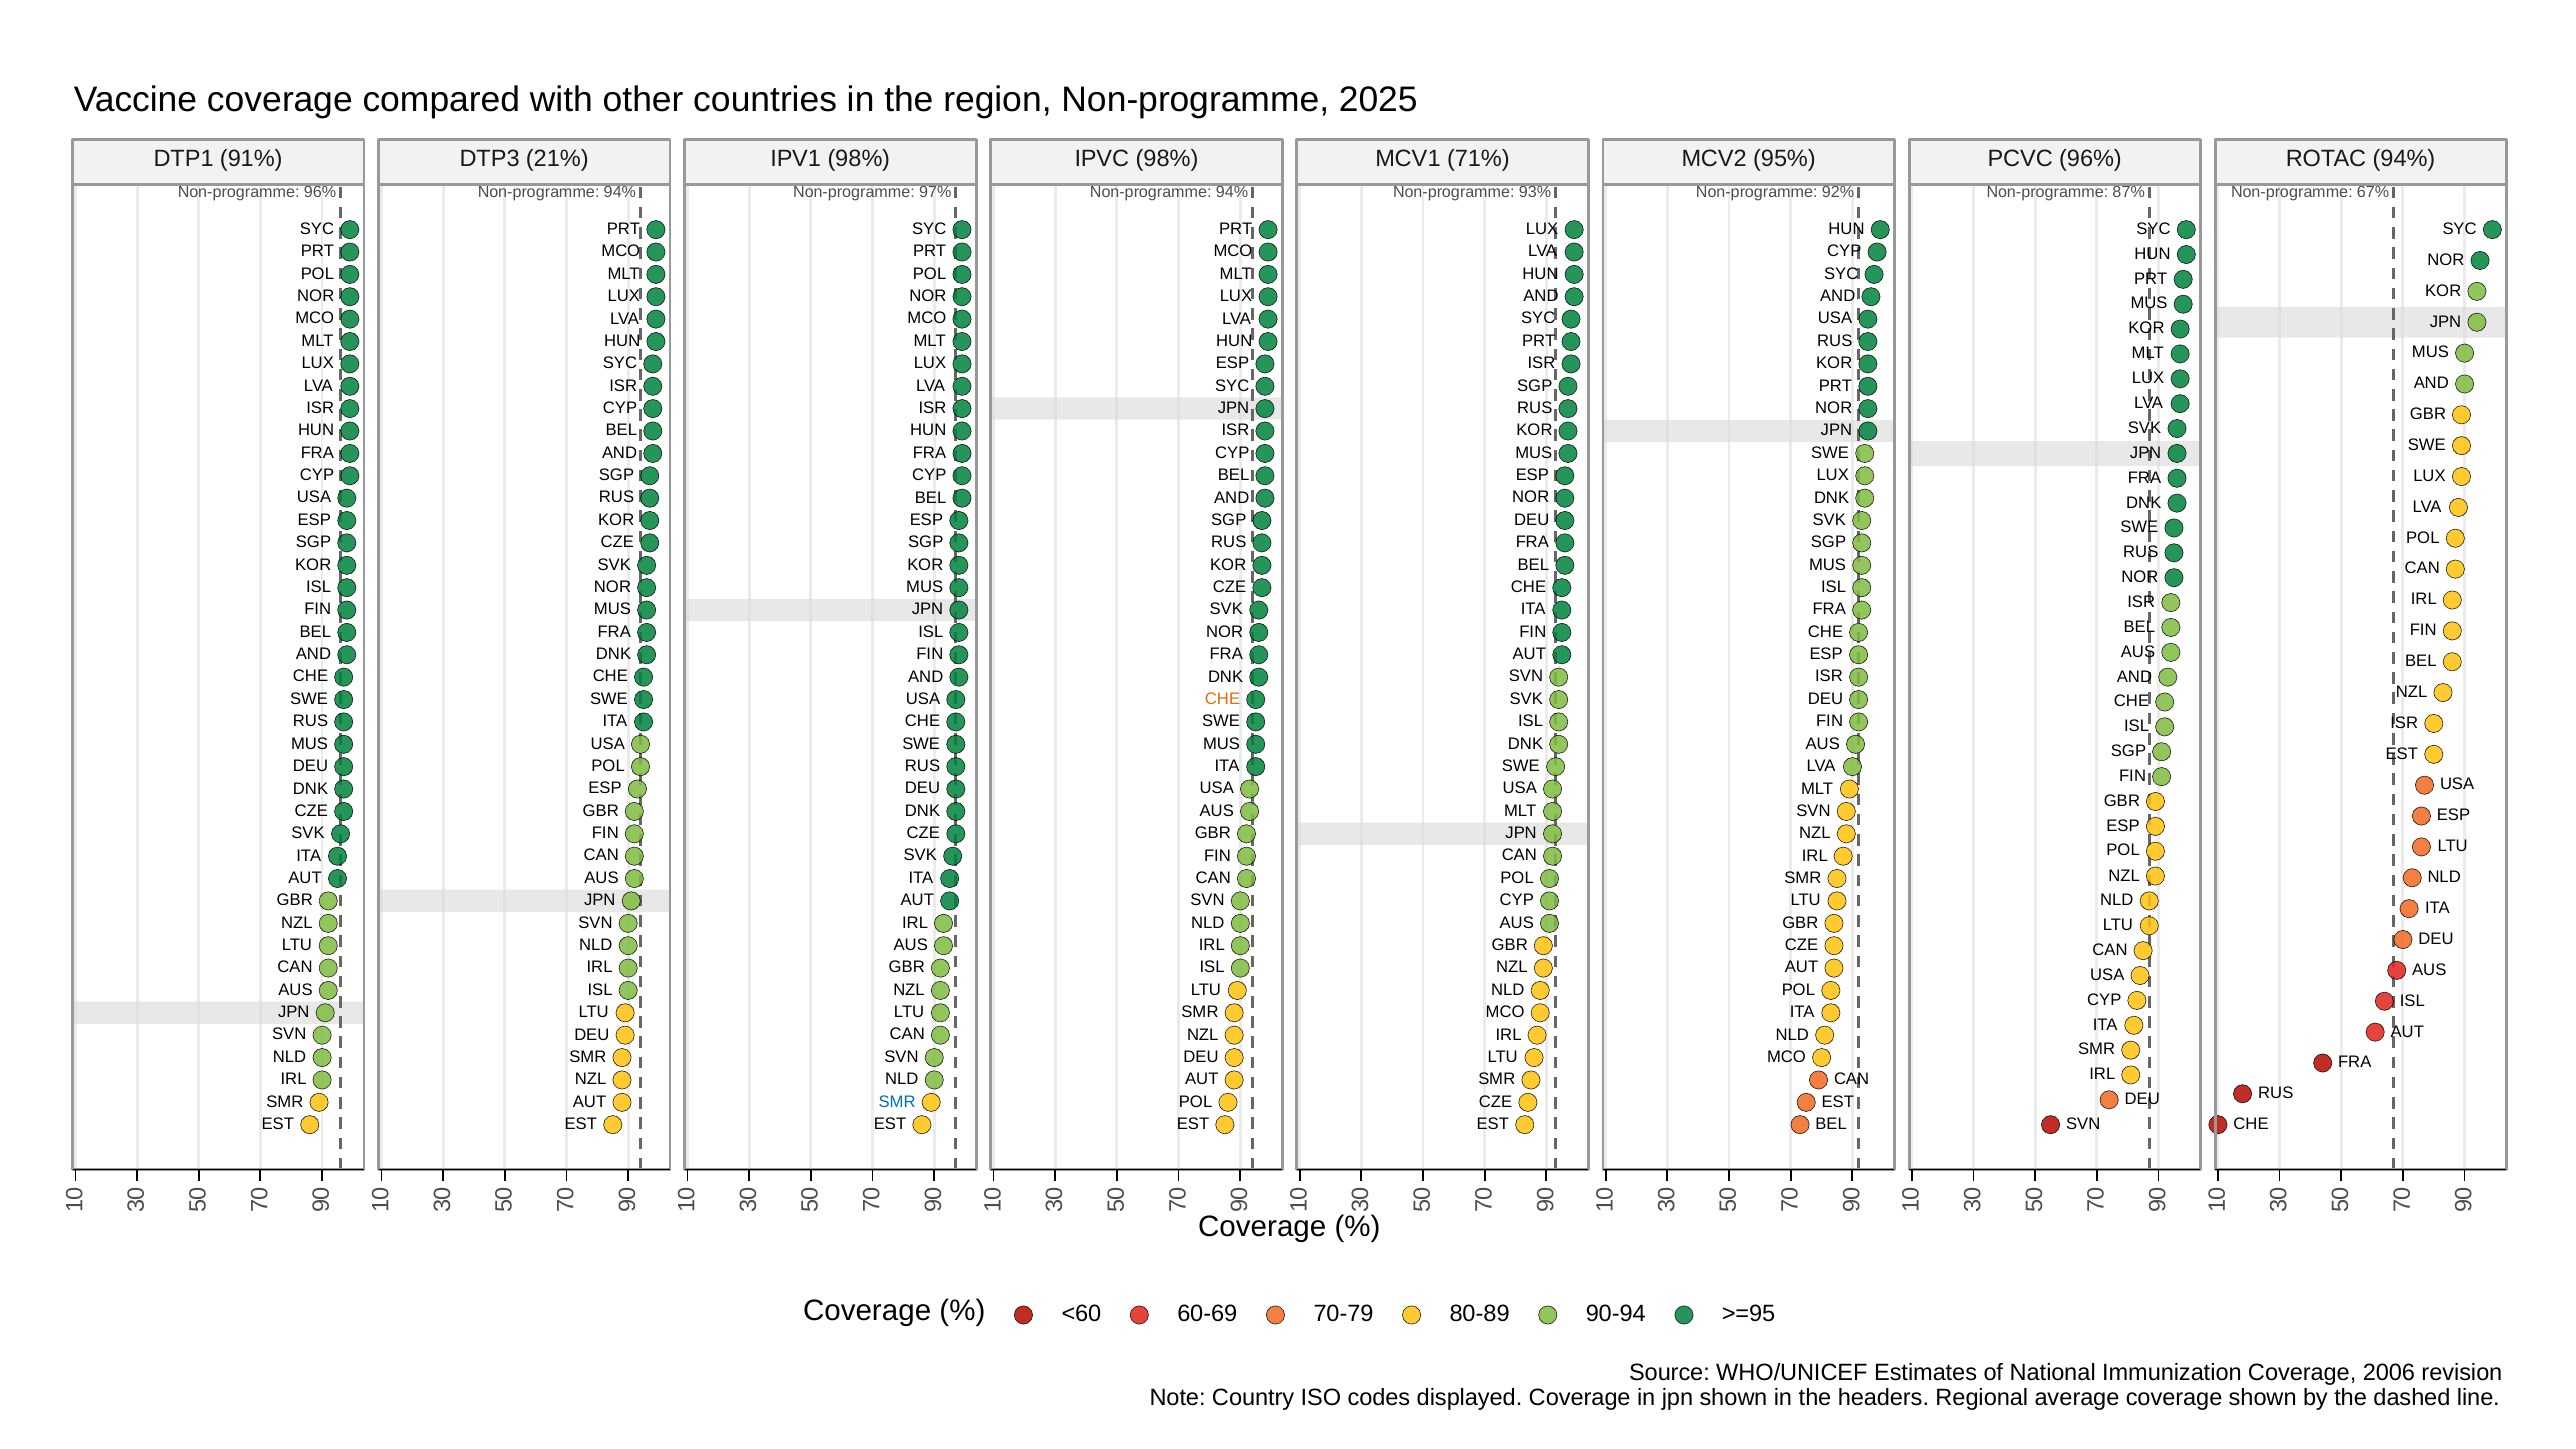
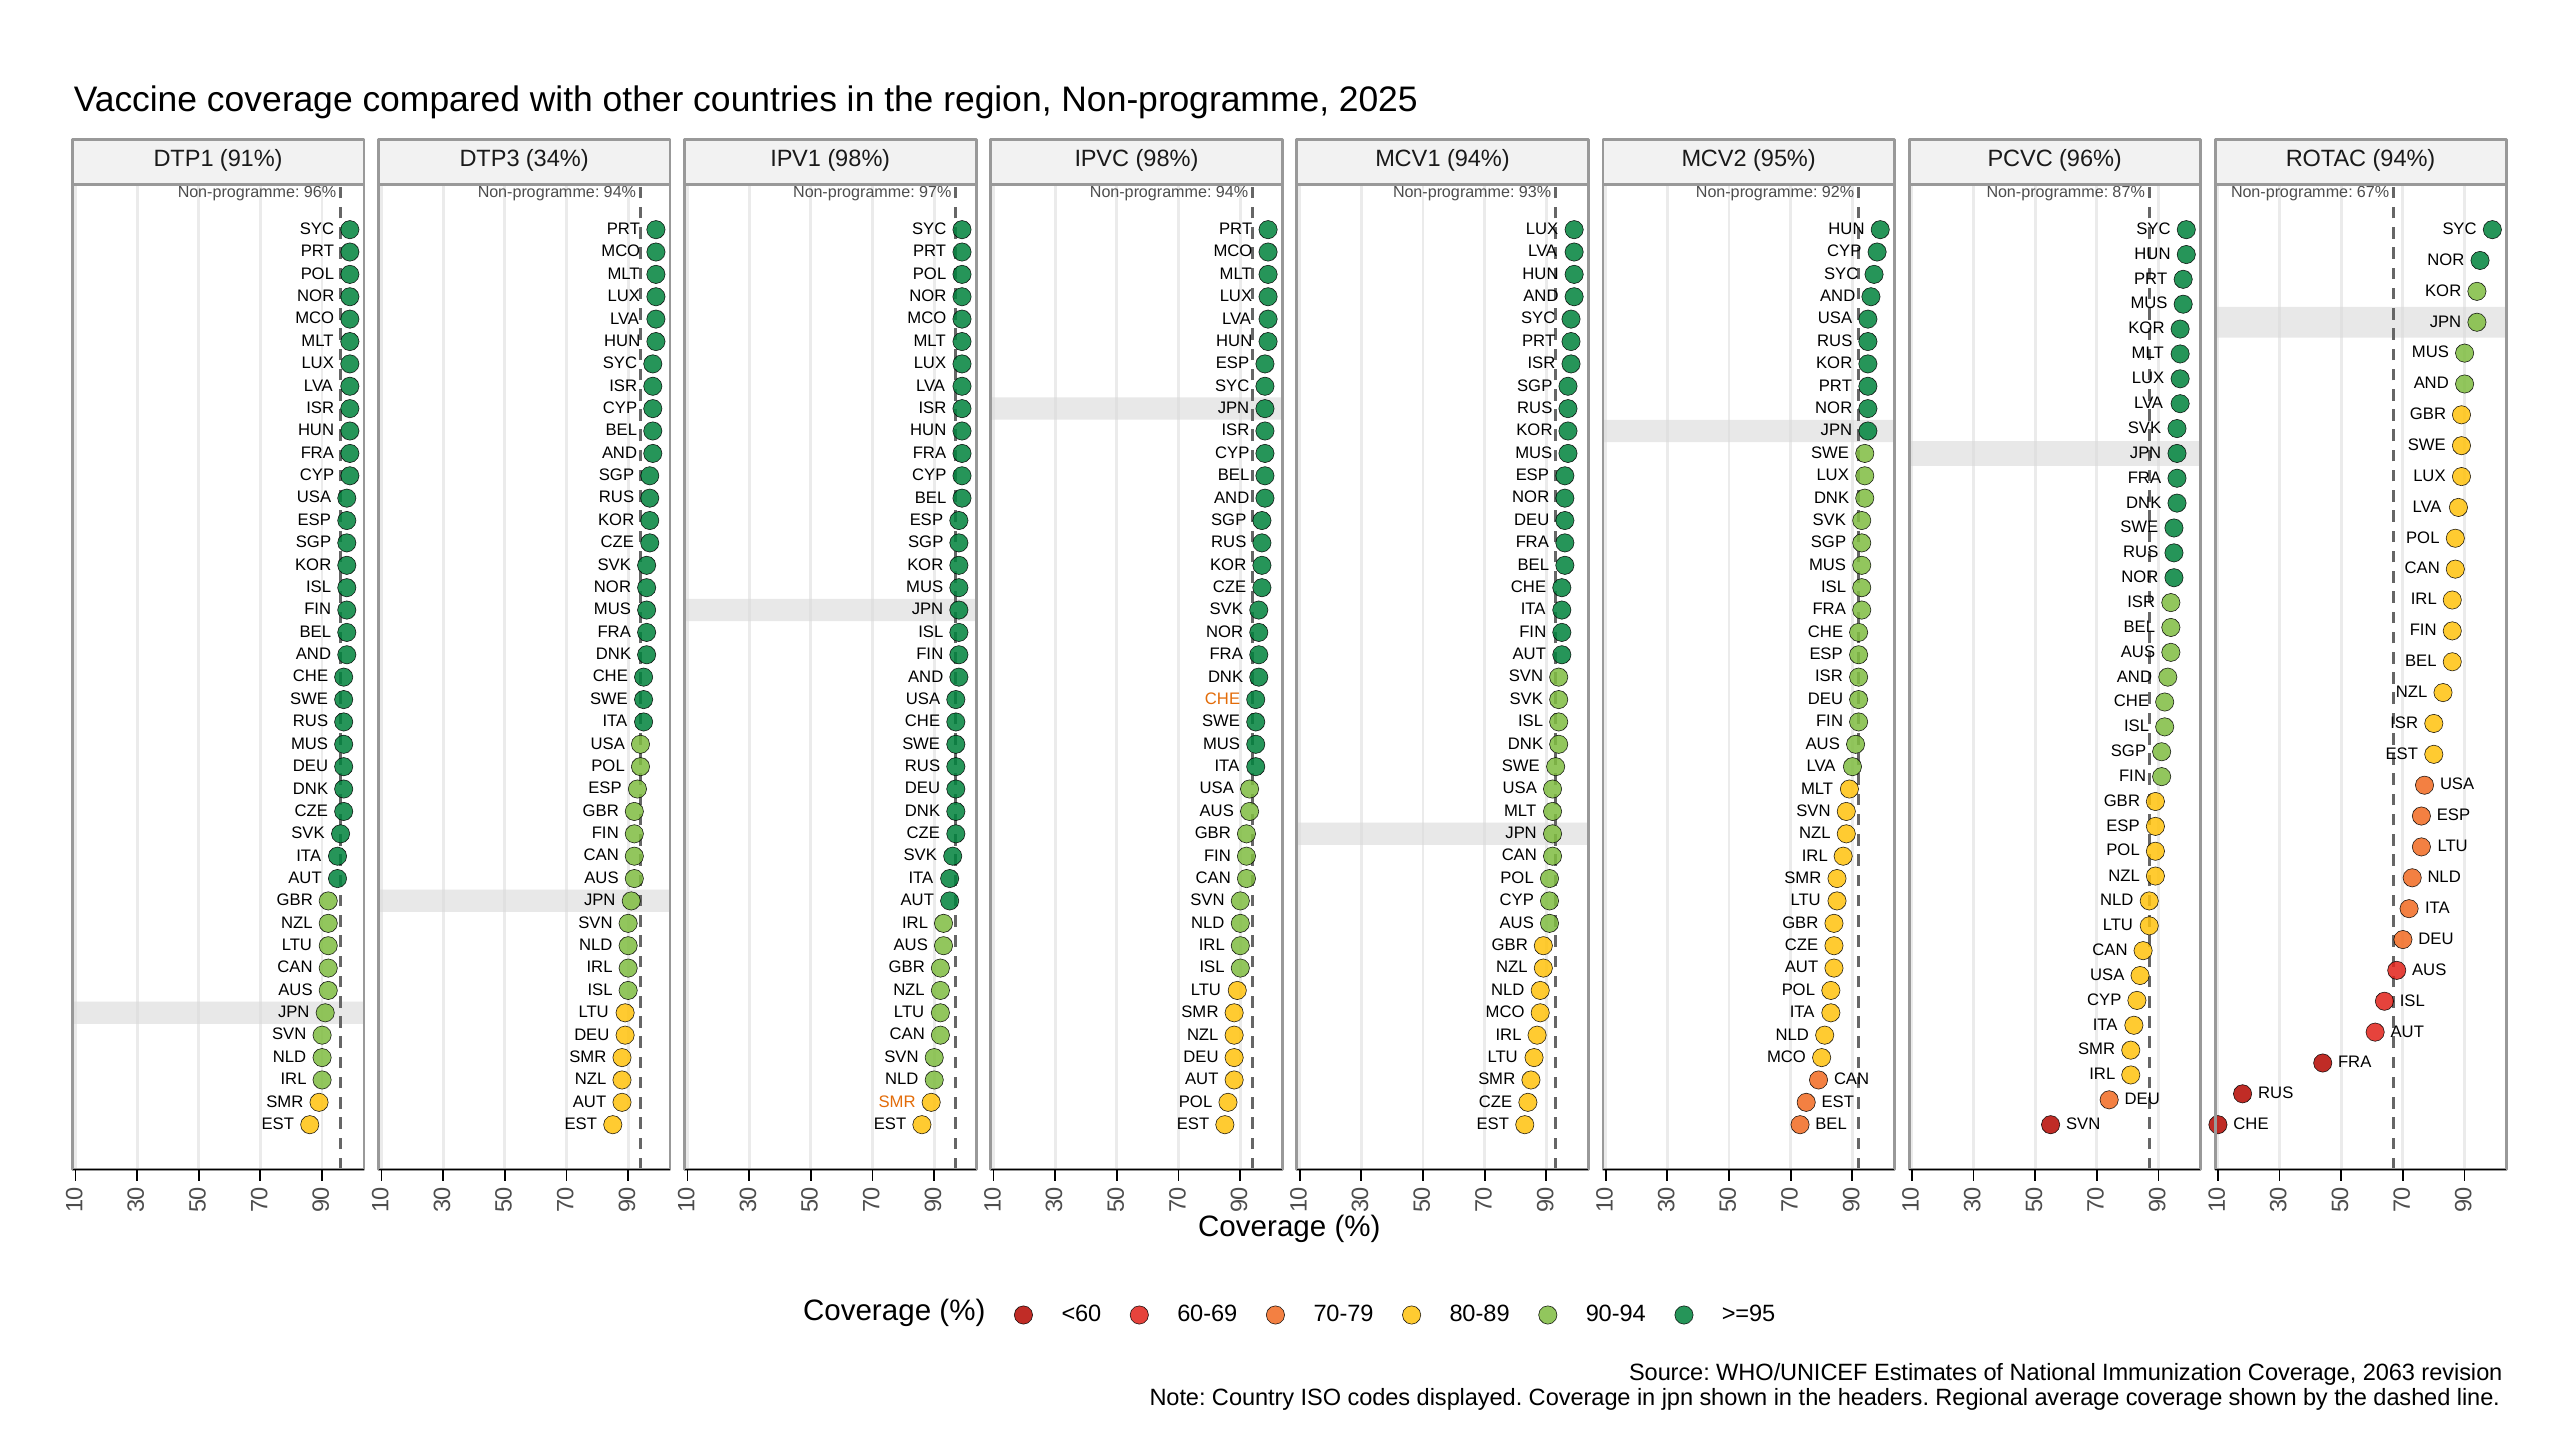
21%: 21% -> 34%
MCV1 71%: 71% -> 94%
SMR at (897, 1102) colour: blue -> orange
2006: 2006 -> 2063
